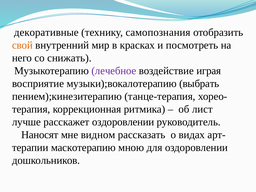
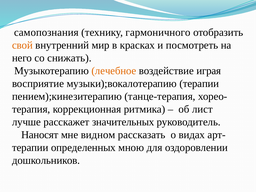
декоративные: декоративные -> самопознания
самопознания: самопознания -> гармоничного
лечебное colour: purple -> orange
музыки);вокалотерапию выбрать: выбрать -> терапии
расскажет оздоровлении: оздоровлении -> значительных
маскотерапию: маскотерапию -> определенных
